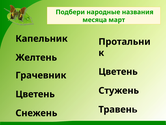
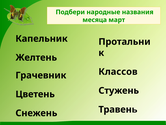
Цветень at (118, 71): Цветень -> Классов
